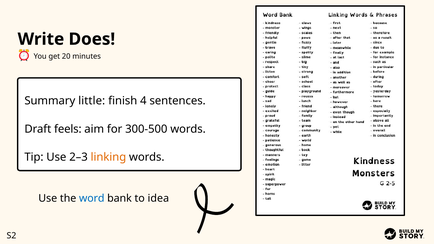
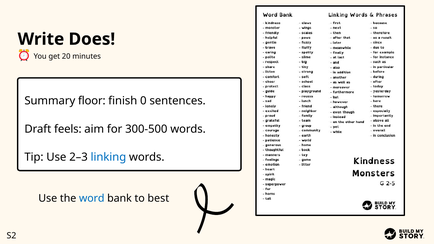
little: little -> floor
4: 4 -> 0
linking colour: orange -> blue
idea: idea -> best
